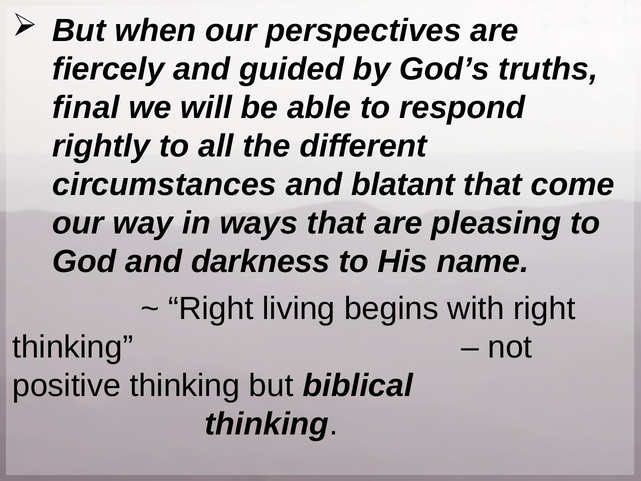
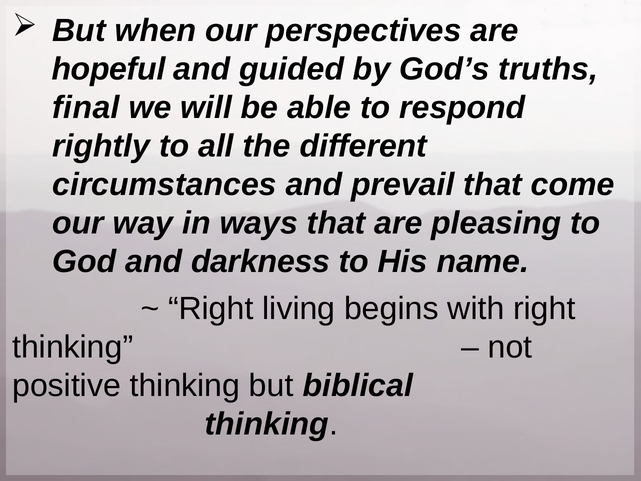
fiercely: fiercely -> hopeful
blatant: blatant -> prevail
